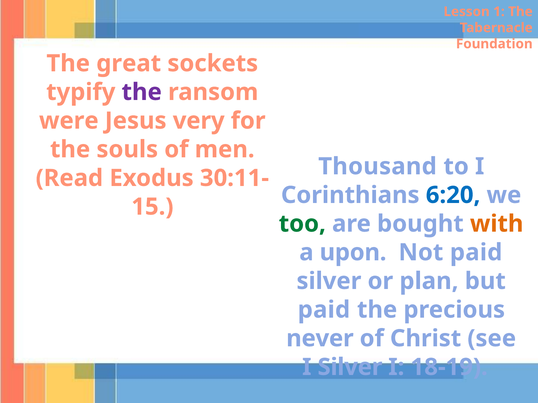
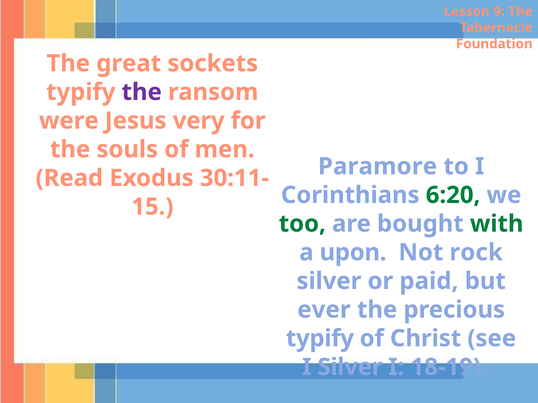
1: 1 -> 9
Thousand: Thousand -> Paramore
6:20 colour: blue -> green
with colour: orange -> green
Not paid: paid -> rock
plan: plan -> paid
paid at (324, 310): paid -> ever
never at (320, 339): never -> typify
